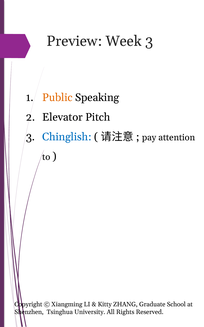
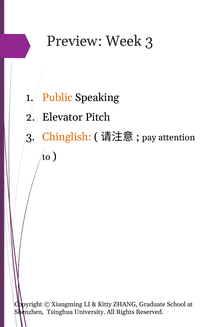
Chinglish colour: blue -> orange
